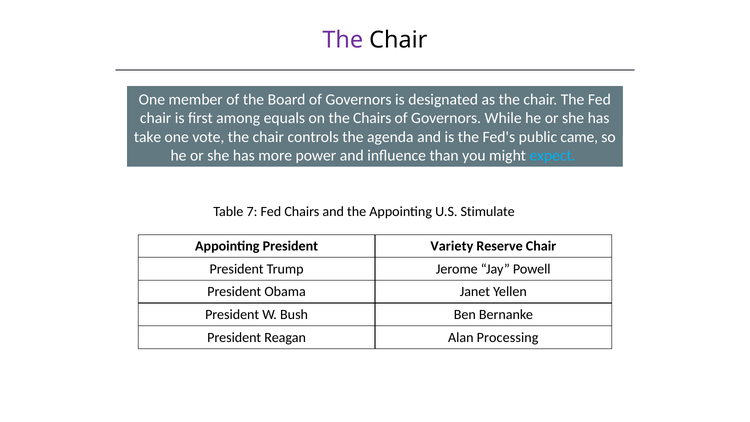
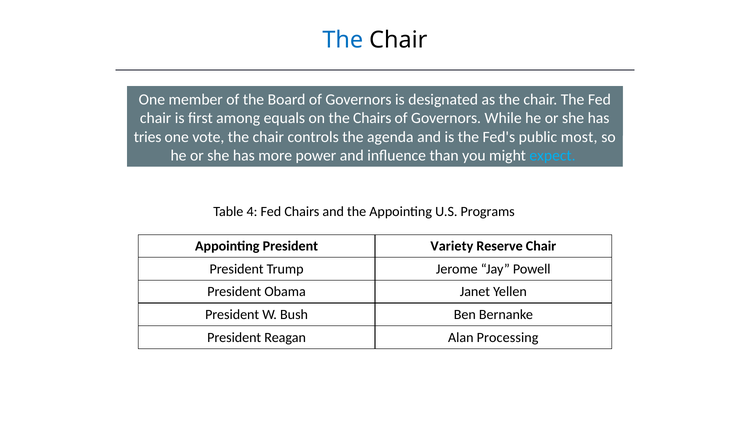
The at (343, 40) colour: purple -> blue
take: take -> tries
came: came -> most
7: 7 -> 4
Stimulate: Stimulate -> Programs
